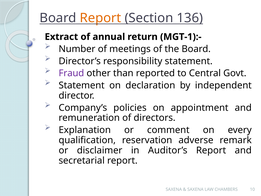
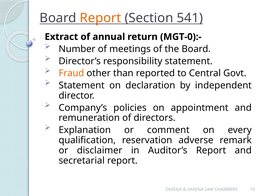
136: 136 -> 541
MGT-1):-: MGT-1):- -> MGT-0):-
Fraud colour: purple -> orange
